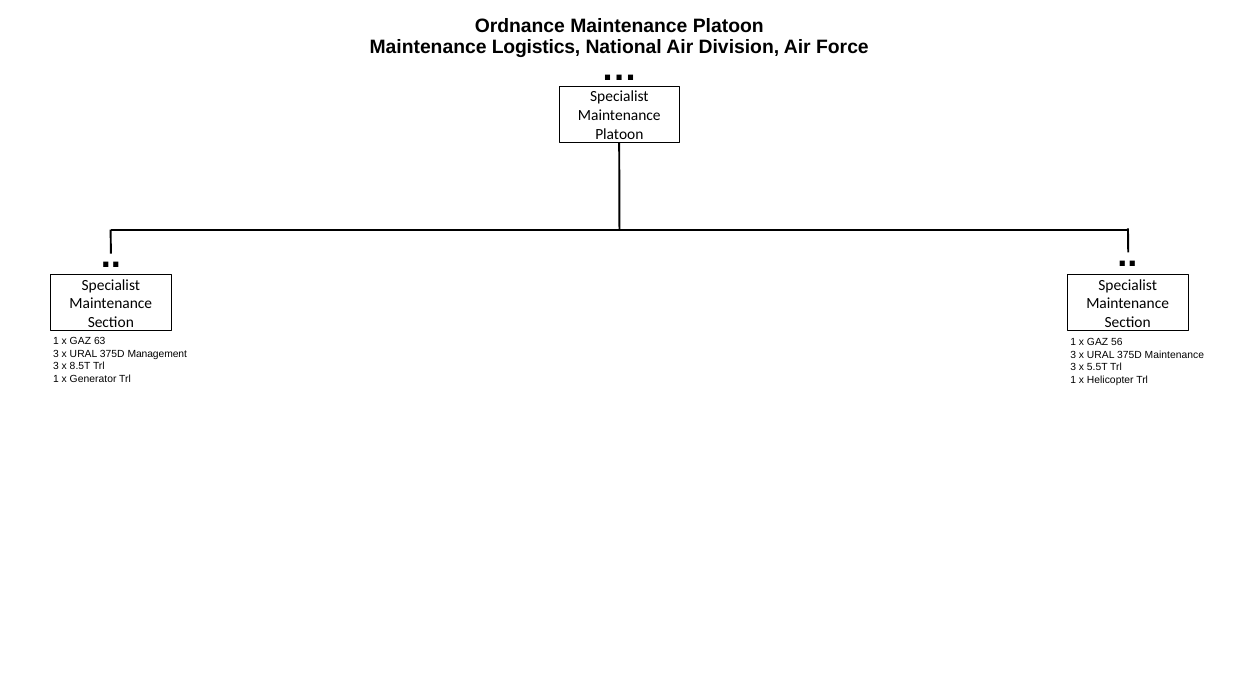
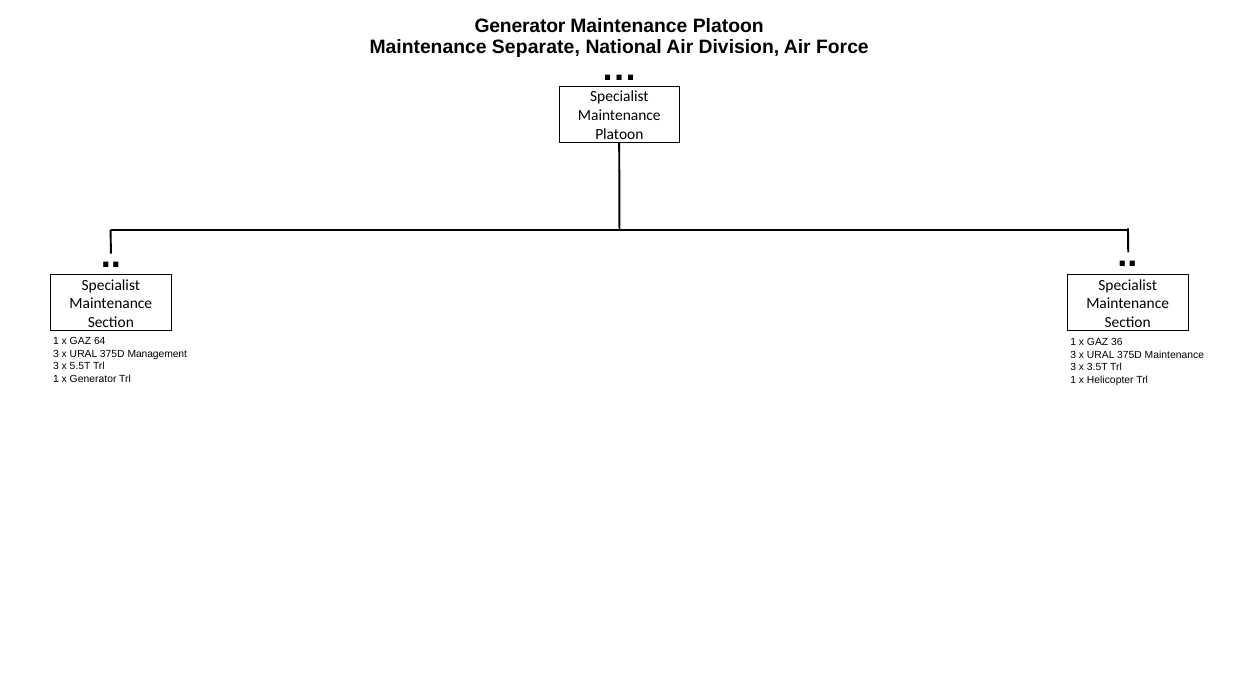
Ordnance at (520, 26): Ordnance -> Generator
Logistics: Logistics -> Separate
63: 63 -> 64
56: 56 -> 36
8.5T: 8.5T -> 5.5T
5.5T: 5.5T -> 3.5T
